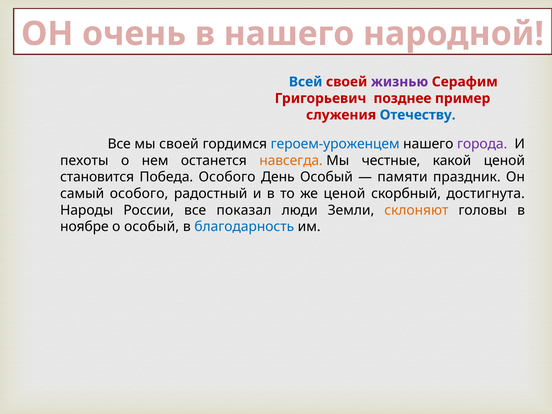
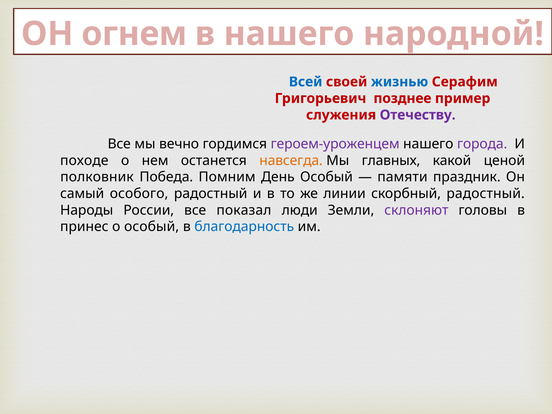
очень: очень -> огнем
жизнью colour: purple -> blue
Отечеству colour: blue -> purple
мы своей: своей -> вечно
героем-уроженцем colour: blue -> purple
пехоты: пехоты -> походе
честные: честные -> главных
становится: становится -> полковник
Победа Особого: Особого -> Помним
же ценой: ценой -> линии
скорбный достигнута: достигнута -> радостный
склоняют colour: orange -> purple
ноябре: ноябре -> принес
